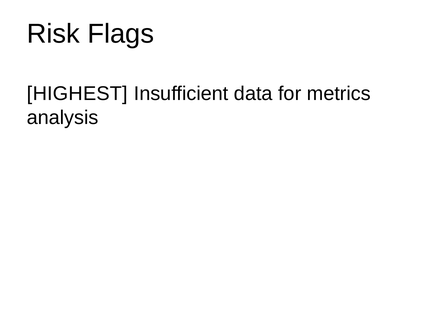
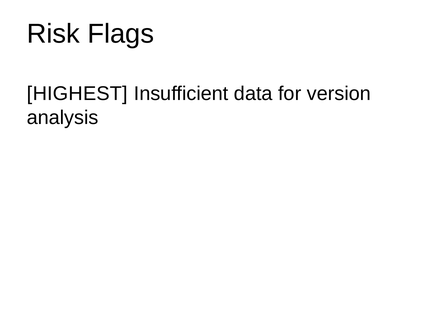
metrics: metrics -> version
